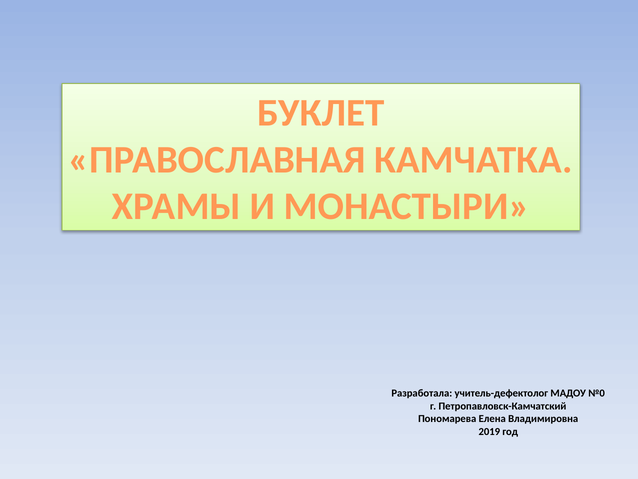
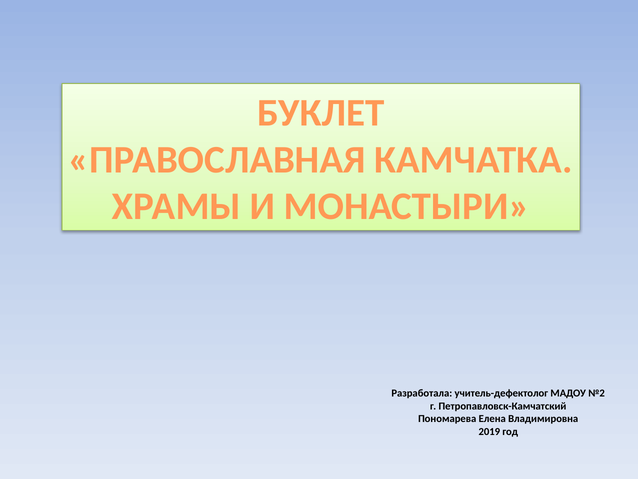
№0: №0 -> №2
